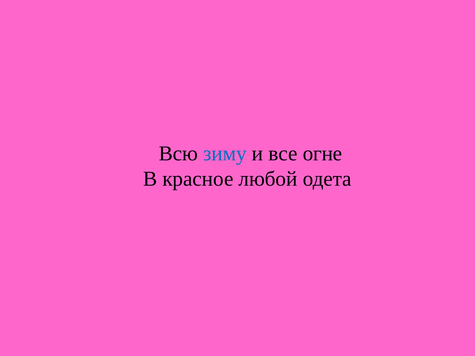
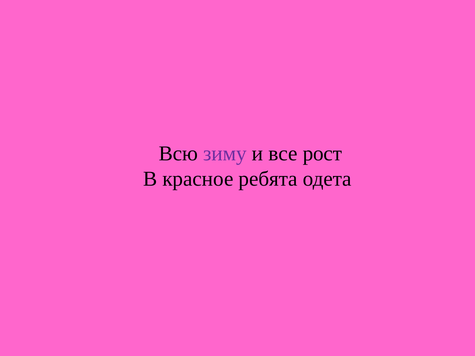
зиму colour: blue -> purple
огне: огне -> рост
любой: любой -> ребята
